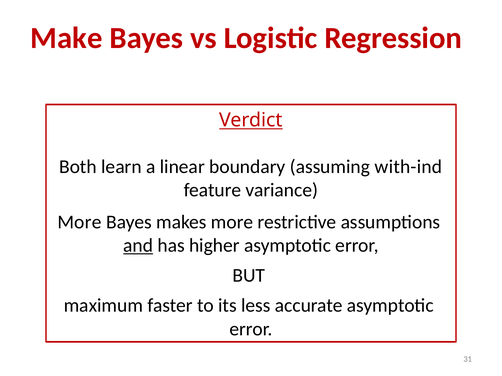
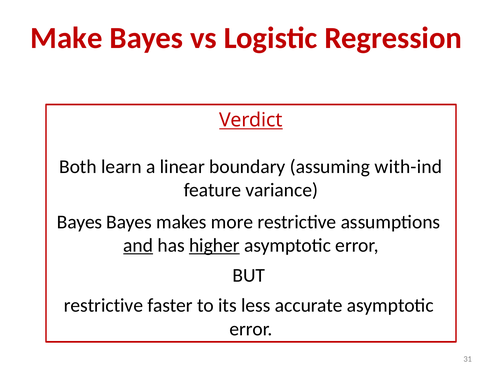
More at (79, 222): More -> Bayes
higher underline: none -> present
maximum at (103, 306): maximum -> restrictive
